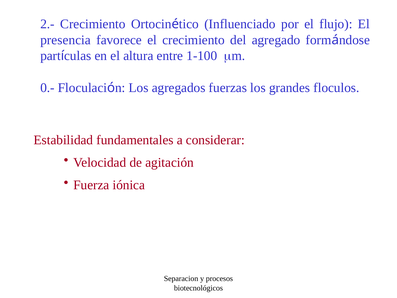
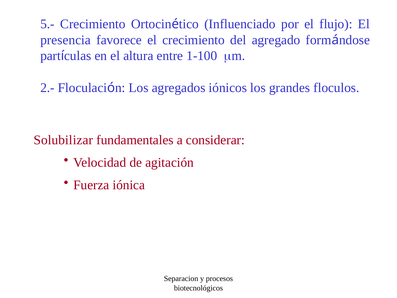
2.-: 2.- -> 5.-
0.-: 0.- -> 2.-
fuerzas: fuerzas -> iónicos
Estabilidad: Estabilidad -> Solubilizar
